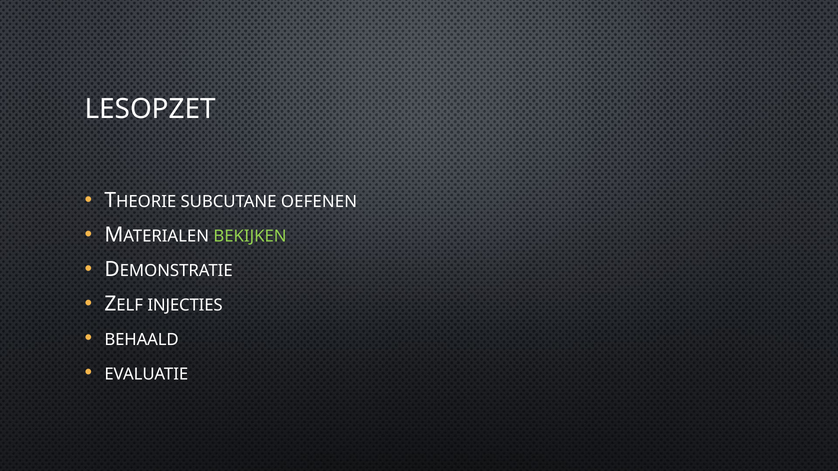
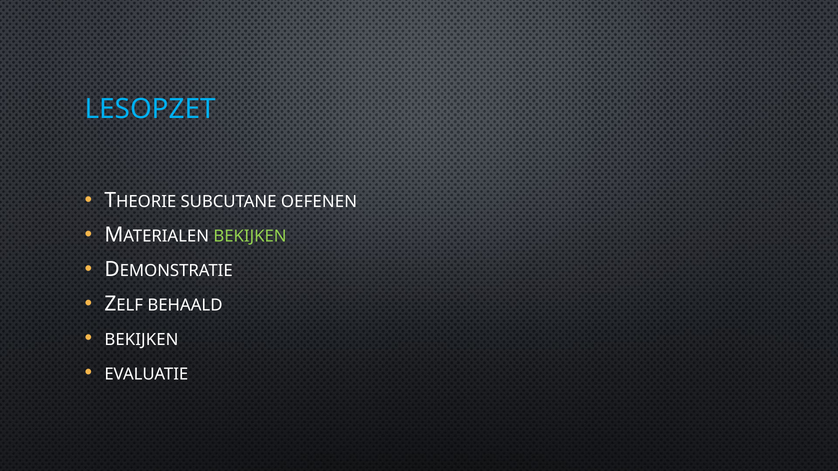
LESOPZET colour: white -> light blue
INJECTIES: INJECTIES -> BEHAALD
BEHAALD at (142, 340): BEHAALD -> BEKIJKEN
